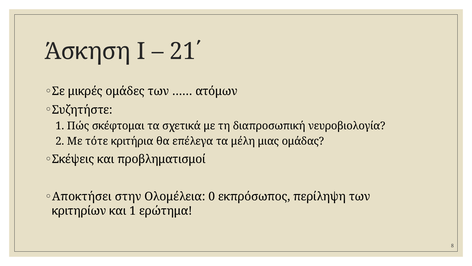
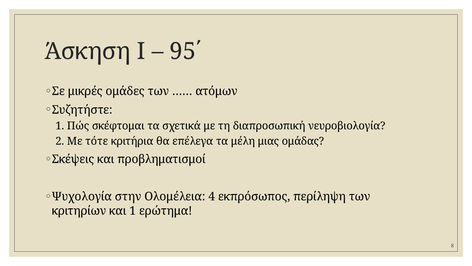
21΄: 21΄ -> 95΄
Αποκτήσει: Αποκτήσει -> Ψυχολογία
0: 0 -> 4
